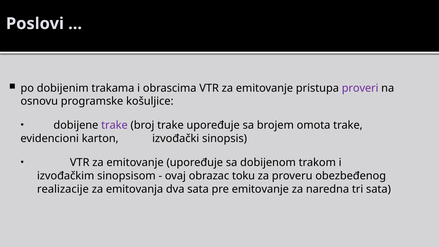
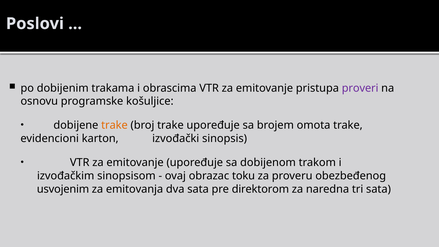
trake at (114, 125) colour: purple -> orange
realizacije: realizacije -> usvojenim
pre emitovanje: emitovanje -> direktorom
